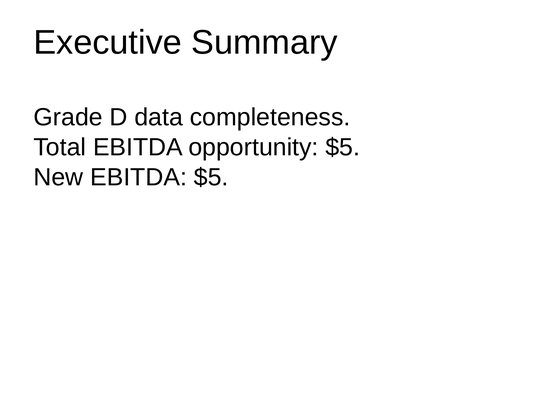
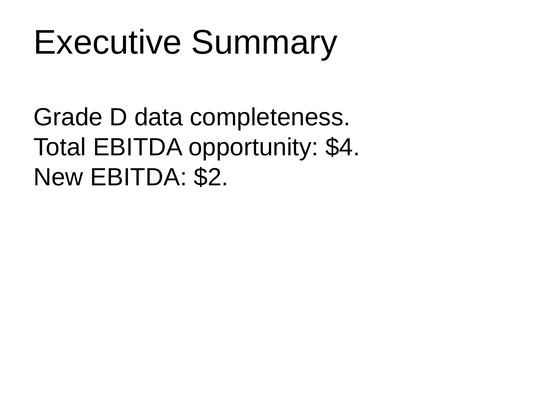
opportunity $5: $5 -> $4
EBITDA $5: $5 -> $2
